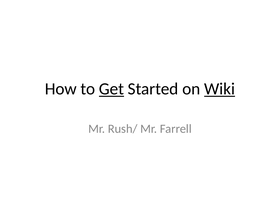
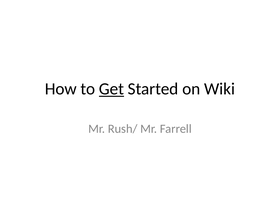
Wiki underline: present -> none
